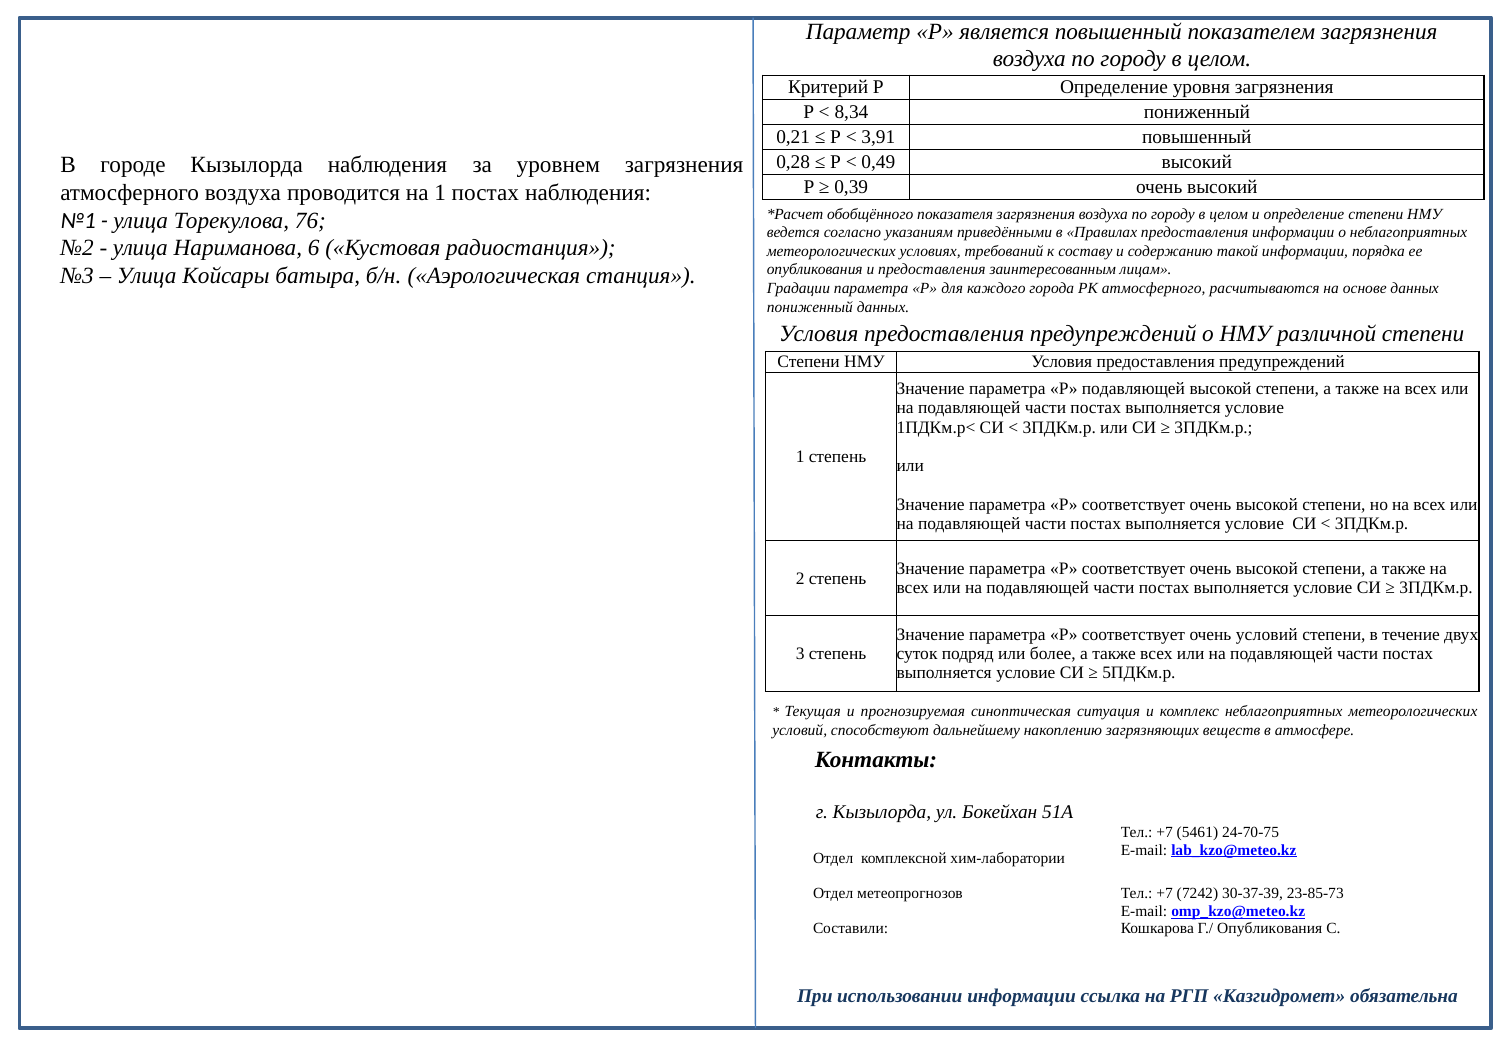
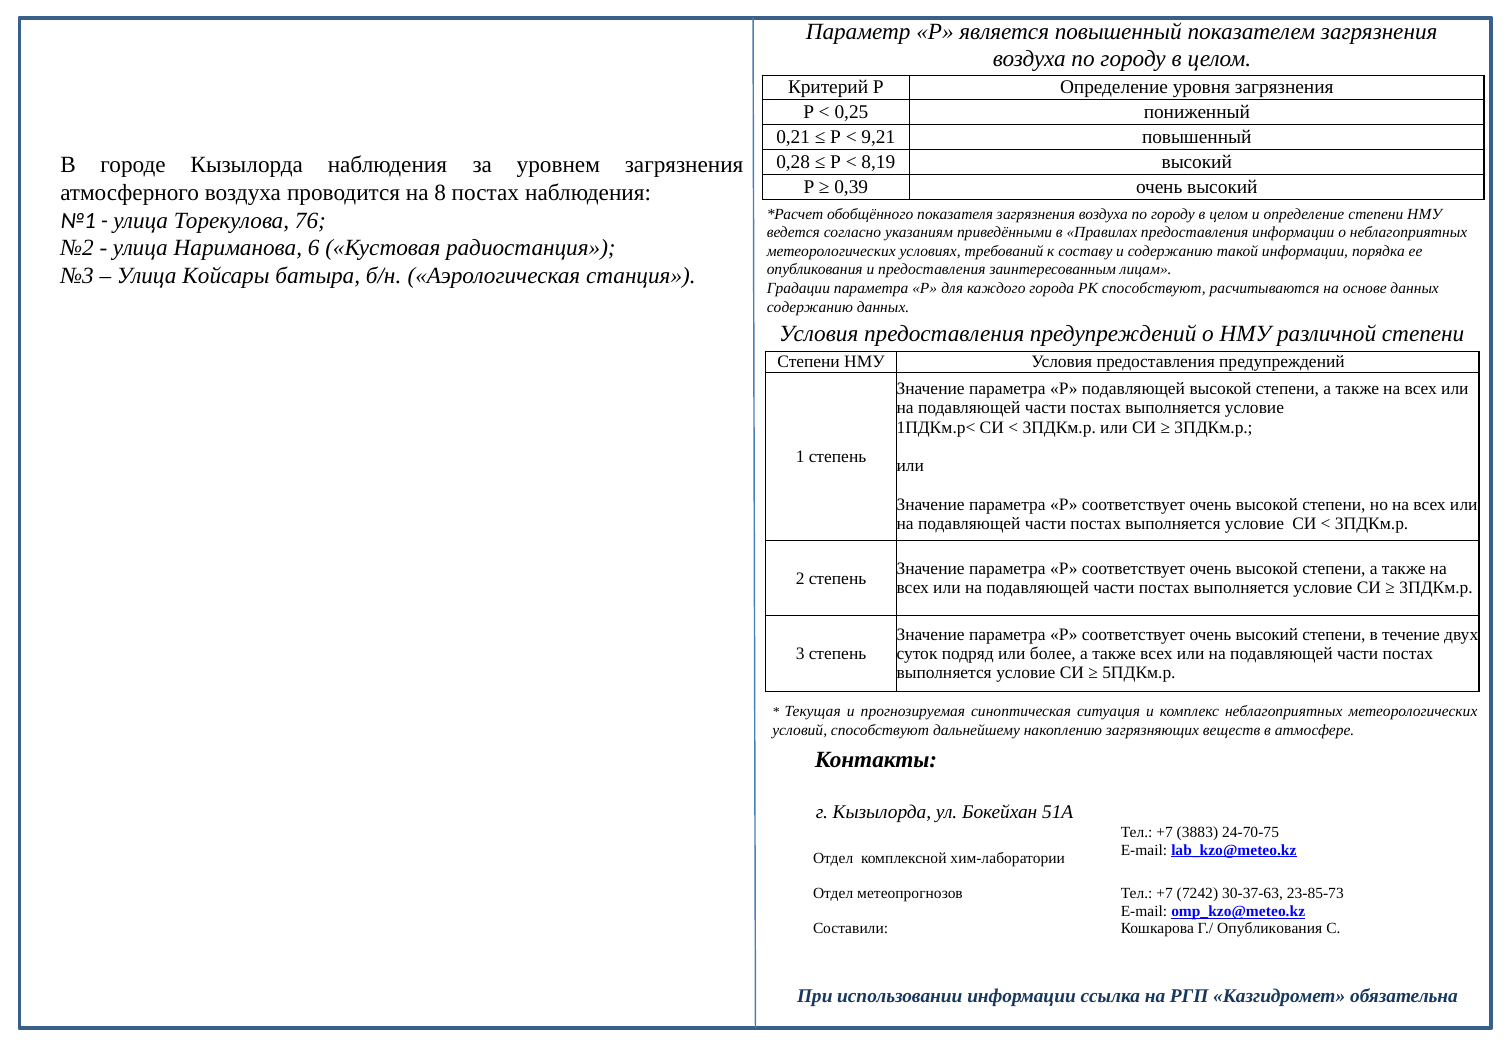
8,34: 8,34 -> 0,25
3,91: 3,91 -> 9,21
0,49: 0,49 -> 8,19
на 1: 1 -> 8
РК атмосферного: атмосферного -> способствуют
пониженный at (810, 307): пониженный -> содержанию
соответствует очень условий: условий -> высокий
5461: 5461 -> 3883
30-37-39: 30-37-39 -> 30-37-63
